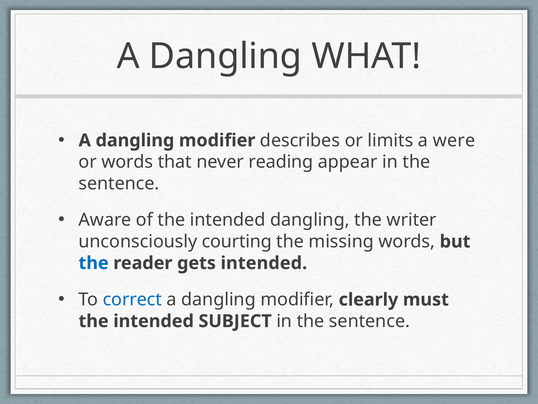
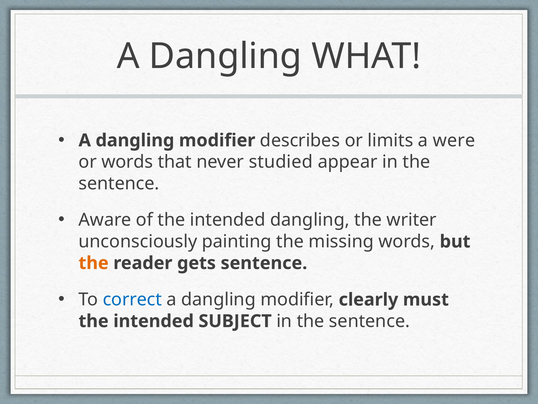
reading: reading -> studied
courting: courting -> painting
the at (94, 263) colour: blue -> orange
gets intended: intended -> sentence
